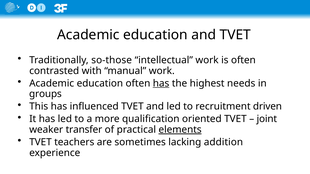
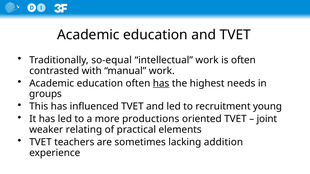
so-those: so-those -> so-equal
driven: driven -> young
qualification: qualification -> productions
transfer: transfer -> relating
elements underline: present -> none
